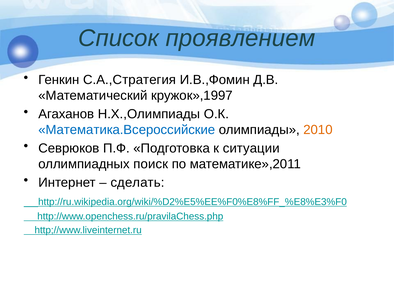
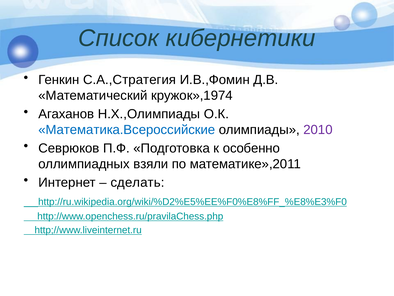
проявлением: проявлением -> кибернетики
кружок»,1997: кружок»,1997 -> кружок»,1974
2010 colour: orange -> purple
ситуации: ситуации -> особенно
поиск: поиск -> взяли
